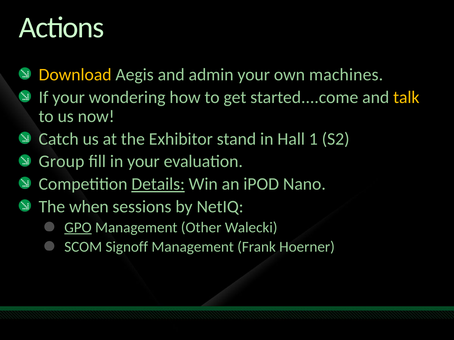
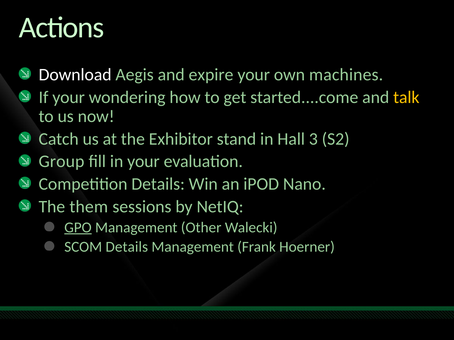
Download colour: yellow -> white
admin: admin -> expire
1: 1 -> 3
Details at (158, 184) underline: present -> none
when: when -> them
SCOM Signoff: Signoff -> Details
